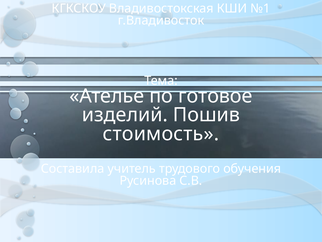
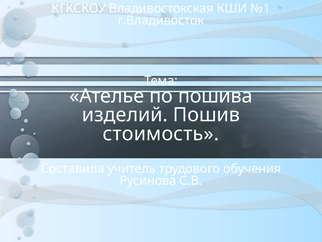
готовое: готовое -> пошива
